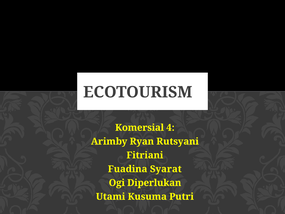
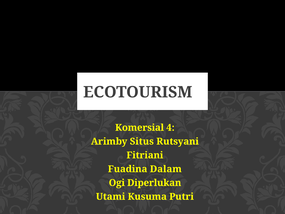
Ryan: Ryan -> Situs
Syarat: Syarat -> Dalam
